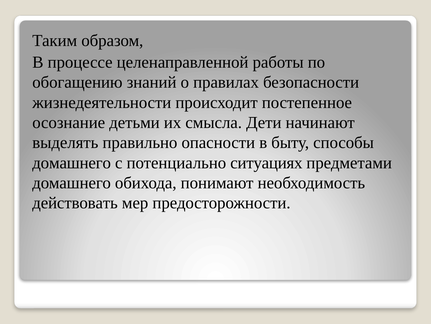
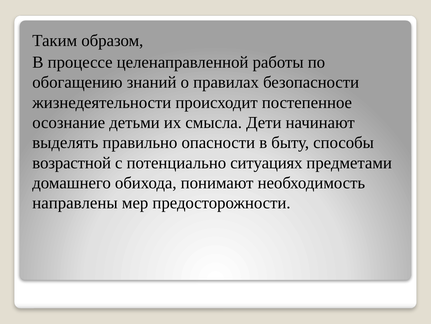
домашнего at (72, 162): домашнего -> возрастной
действовать: действовать -> направлены
